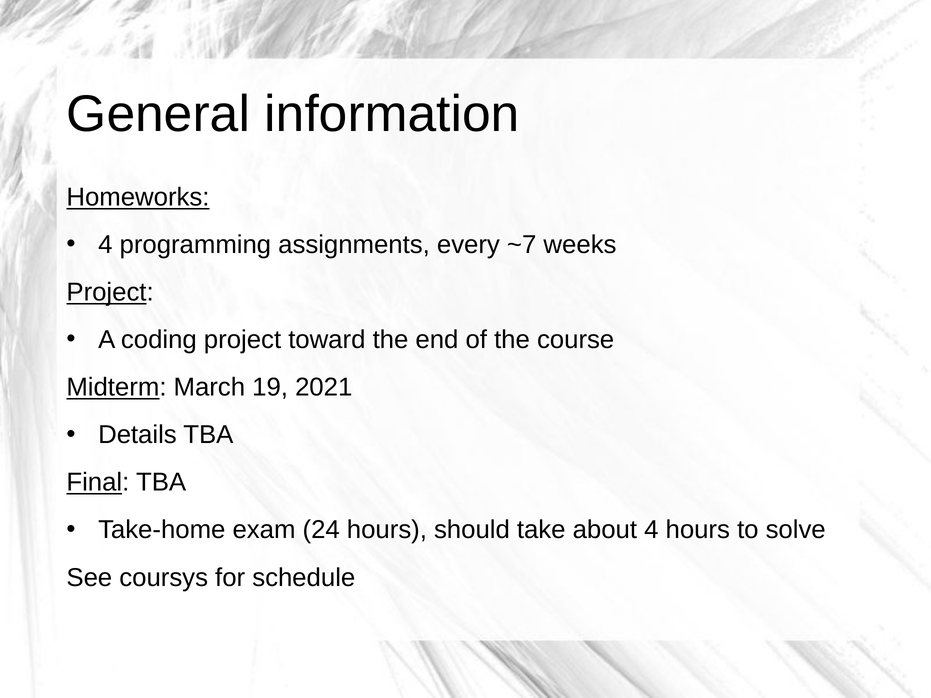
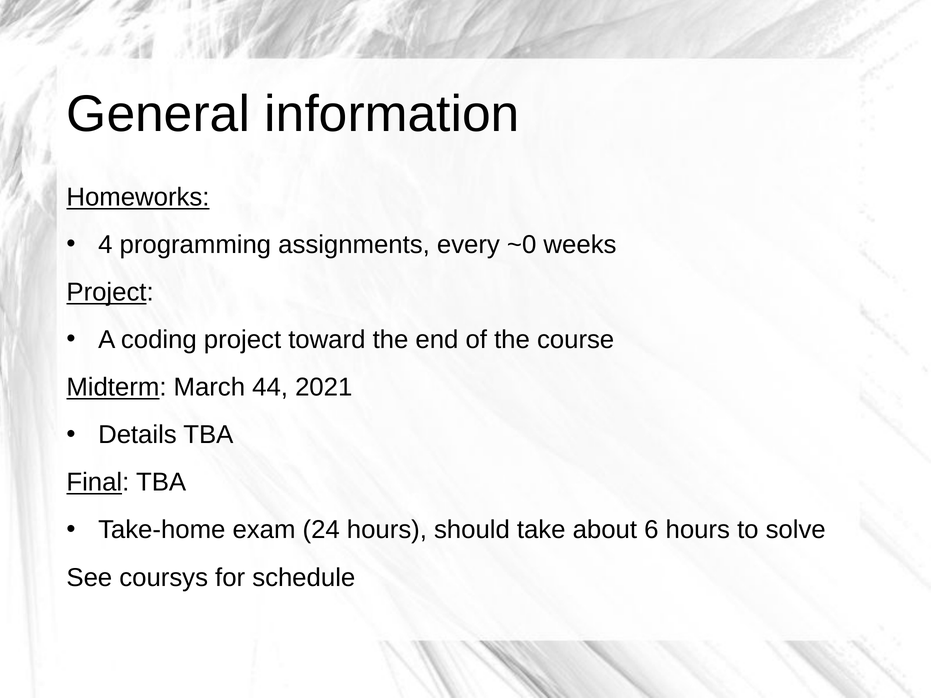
~7: ~7 -> ~0
19: 19 -> 44
about 4: 4 -> 6
